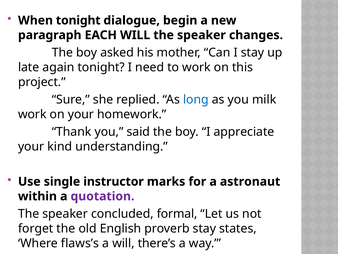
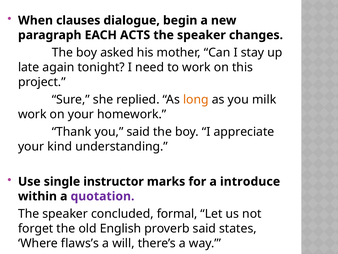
When tonight: tonight -> clauses
EACH WILL: WILL -> ACTS
long colour: blue -> orange
astronaut: astronaut -> introduce
proverb stay: stay -> said
